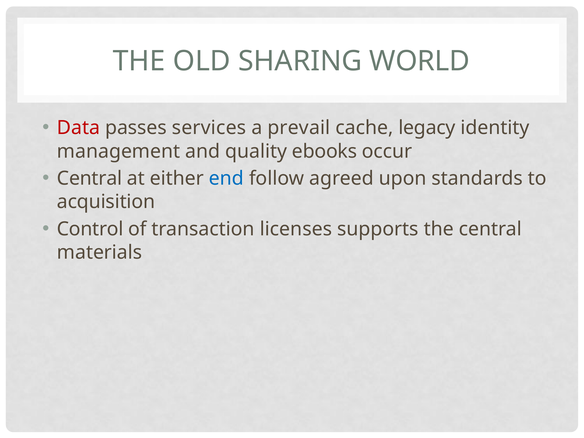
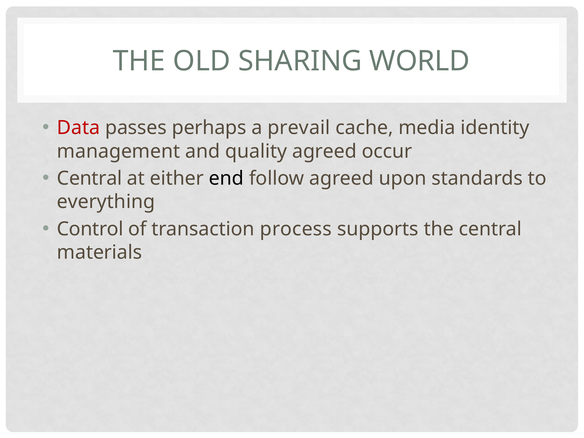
services: services -> perhaps
legacy: legacy -> media
quality ebooks: ebooks -> agreed
end colour: blue -> black
acquisition: acquisition -> everything
licenses: licenses -> process
